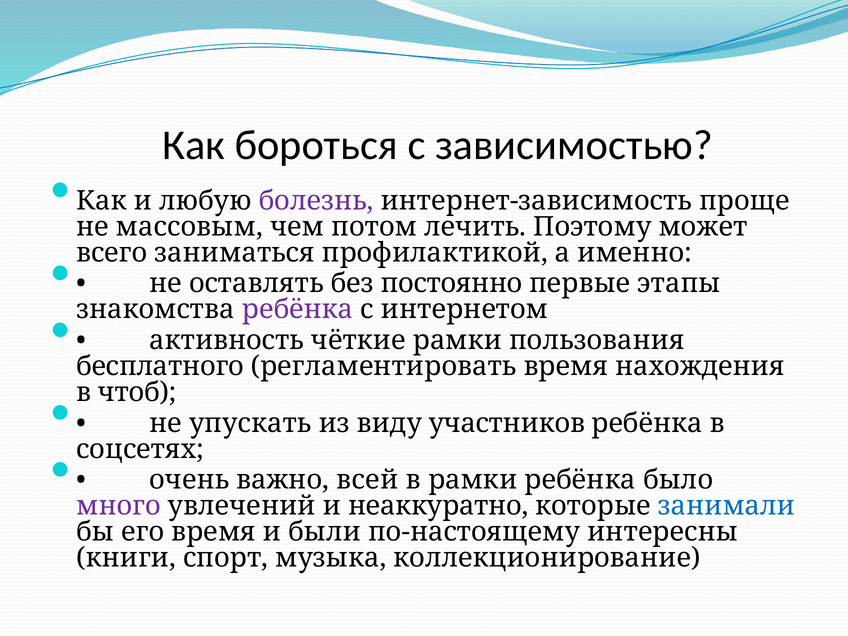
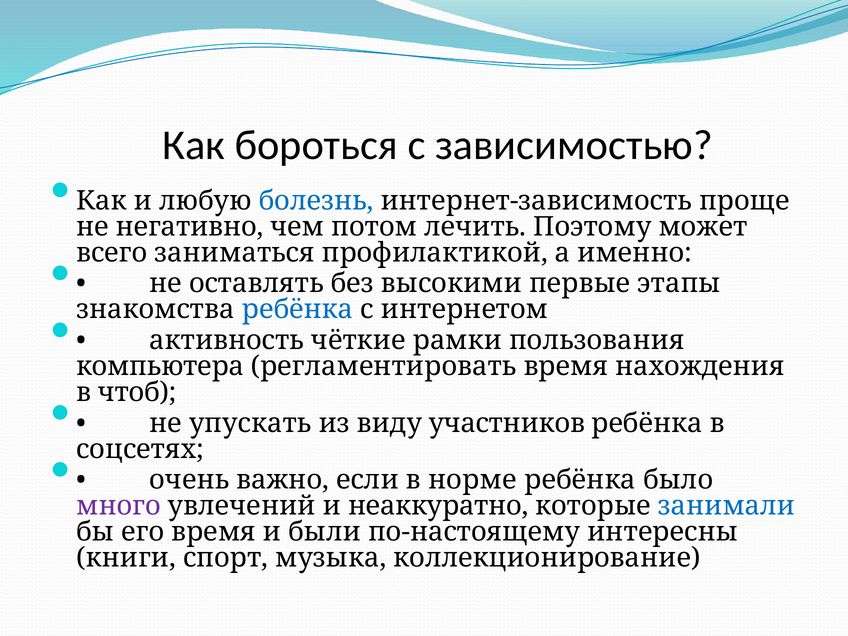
болезнь colour: purple -> blue
массовым: массовым -> негативно
постоянно: постоянно -> высокими
ребёнка at (298, 309) colour: purple -> blue
бесплатного: бесплатного -> компьютера
всей: всей -> если
в рамки: рамки -> норме
